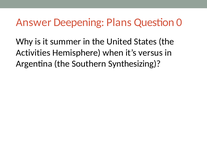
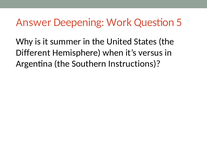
Plans: Plans -> Work
0: 0 -> 5
Activities: Activities -> Different
Synthesizing: Synthesizing -> Instructions
